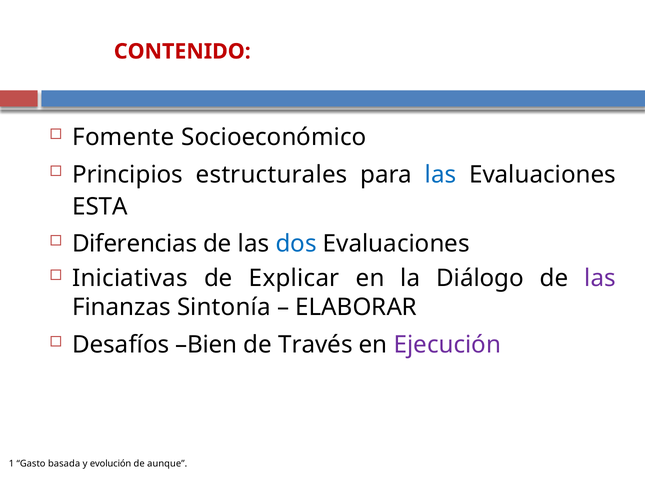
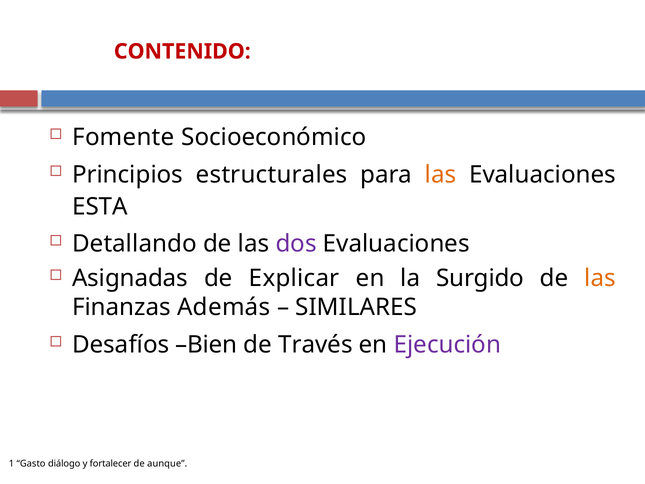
las at (441, 174) colour: blue -> orange
Diferencias: Diferencias -> Detallando
dos colour: blue -> purple
Iniciativas: Iniciativas -> Asignadas
Diálogo: Diálogo -> Surgido
las at (600, 278) colour: purple -> orange
Sintonía: Sintonía -> Además
ELABORAR: ELABORAR -> SIMILARES
basada: basada -> diálogo
evolución: evolución -> fortalecer
